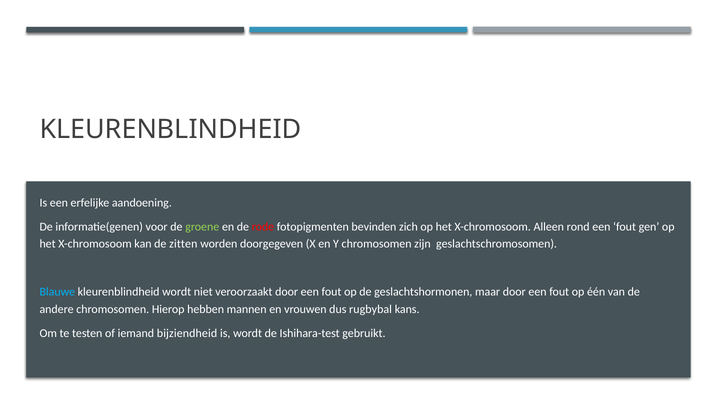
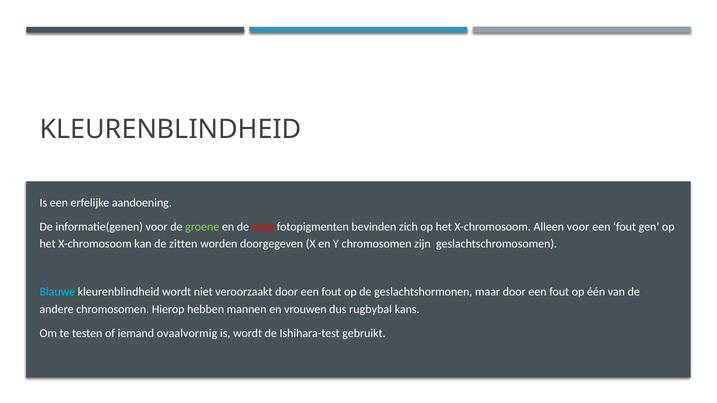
Alleen rond: rond -> voor
bijziendheid: bijziendheid -> ovaalvormig
